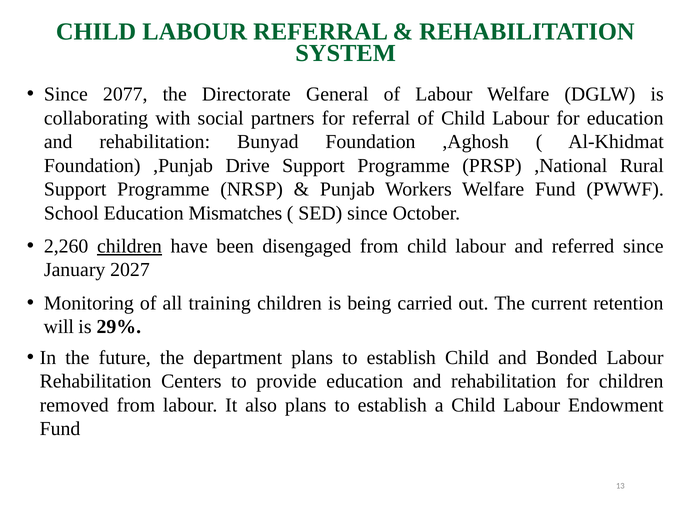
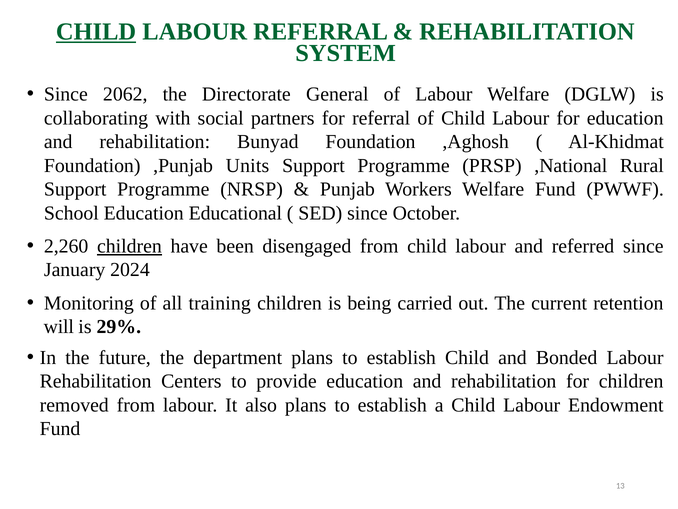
CHILD at (96, 32) underline: none -> present
2077: 2077 -> 2062
Drive: Drive -> Units
Mismatches: Mismatches -> Educational
2027: 2027 -> 2024
